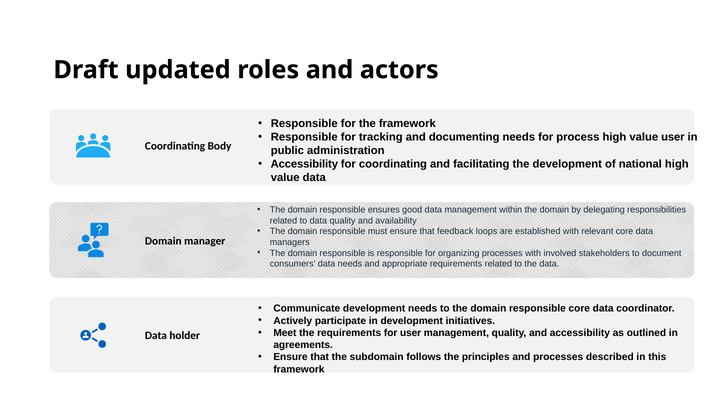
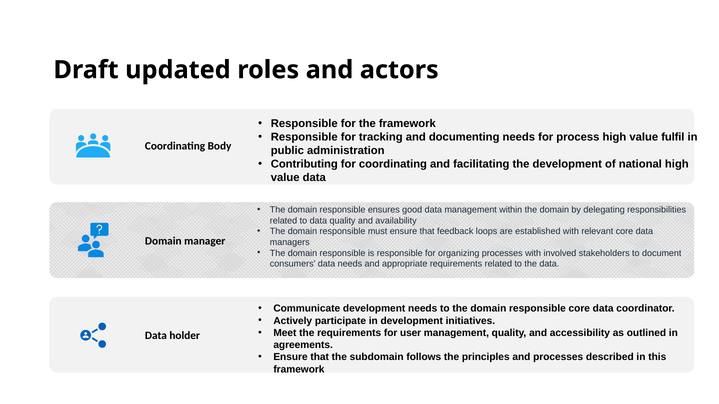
value user: user -> fulfil
Accessibility at (304, 164): Accessibility -> Contributing
